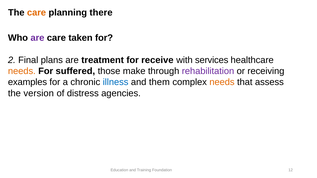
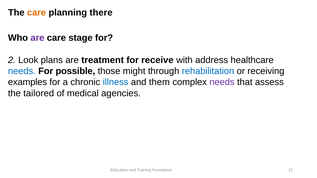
taken: taken -> stage
Final: Final -> Look
services: services -> address
needs at (22, 71) colour: orange -> blue
suffered: suffered -> possible
make: make -> might
rehabilitation colour: purple -> blue
needs at (222, 82) colour: orange -> purple
version: version -> tailored
distress: distress -> medical
